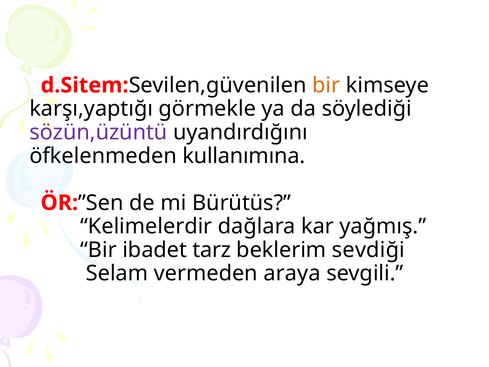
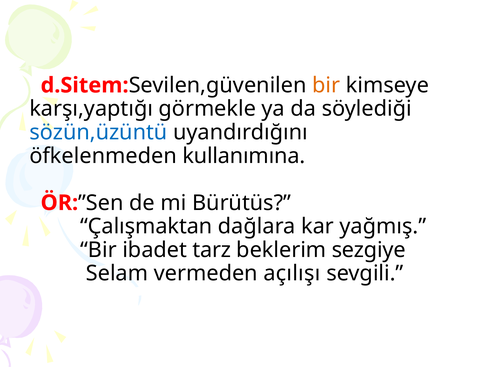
sözün,üzüntü colour: purple -> blue
Kelimelerdir: Kelimelerdir -> Çalışmaktan
sevdiği: sevdiği -> sezgiye
araya: araya -> açılışı
